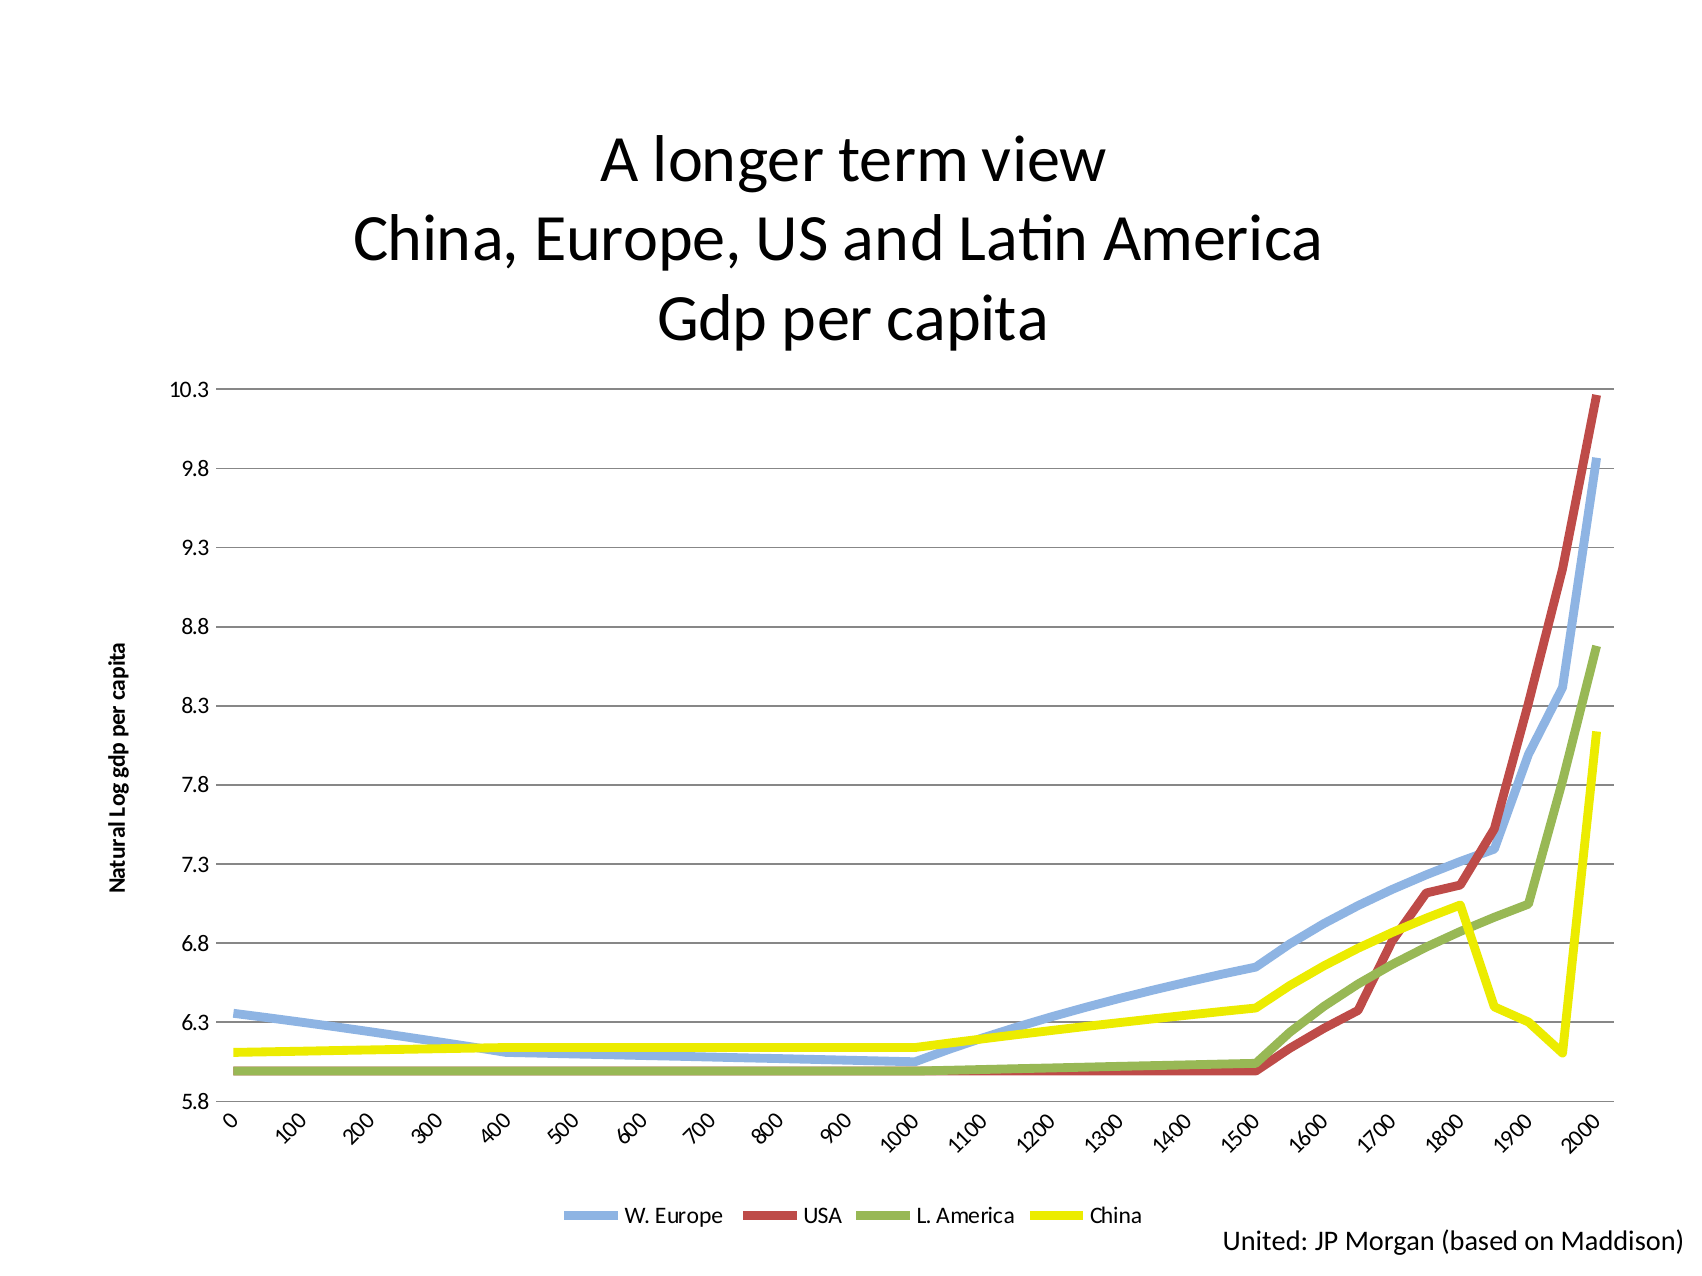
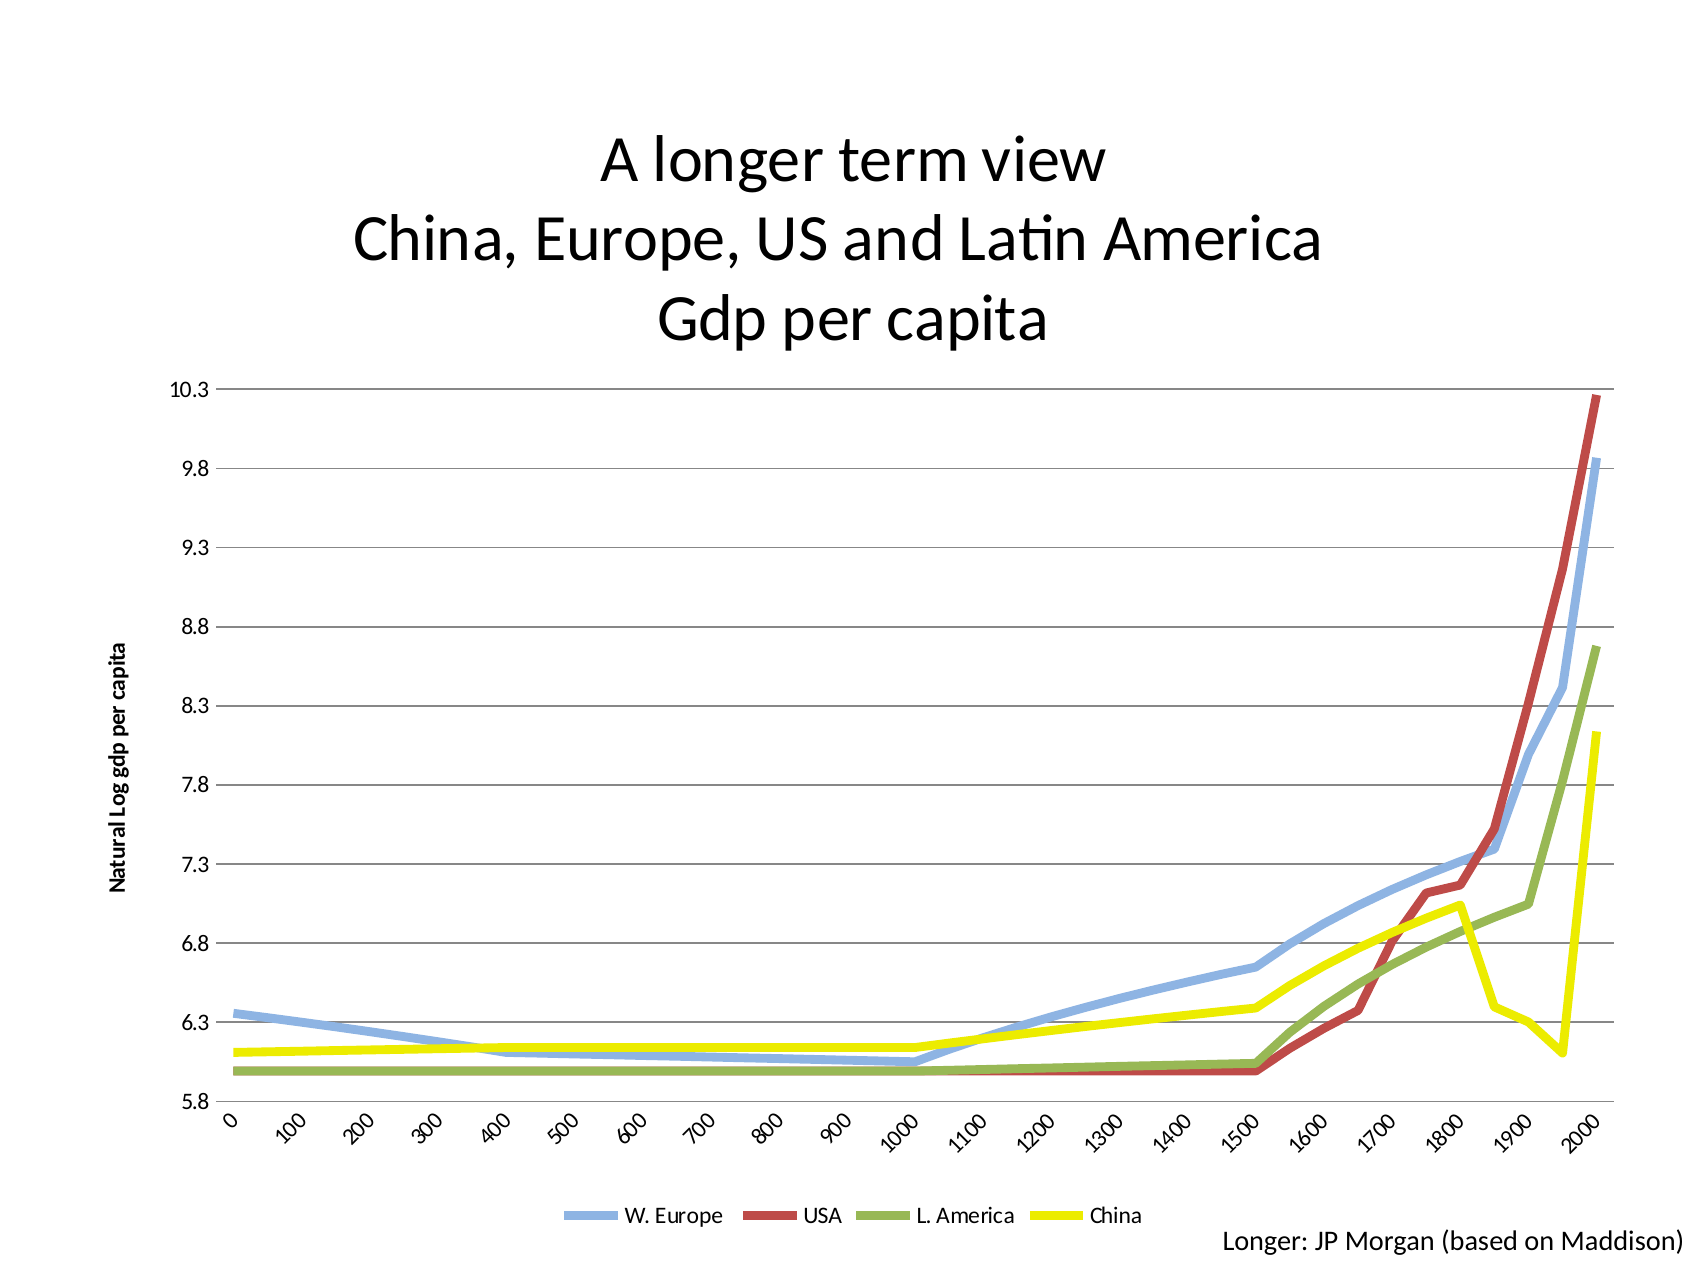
United at (1265, 1242): United -> Longer
